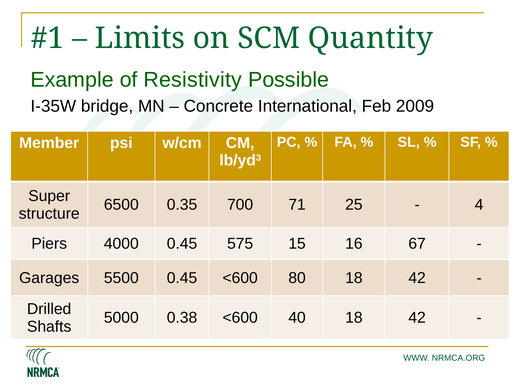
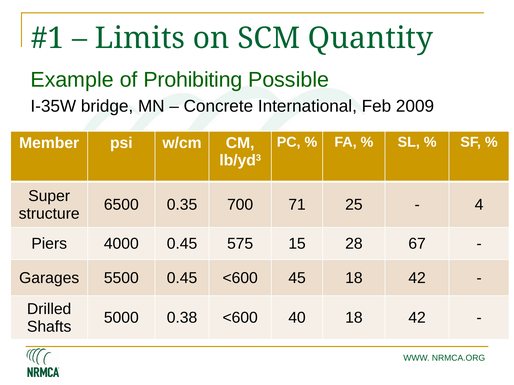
Resistivity: Resistivity -> Prohibiting
16: 16 -> 28
80: 80 -> 45
